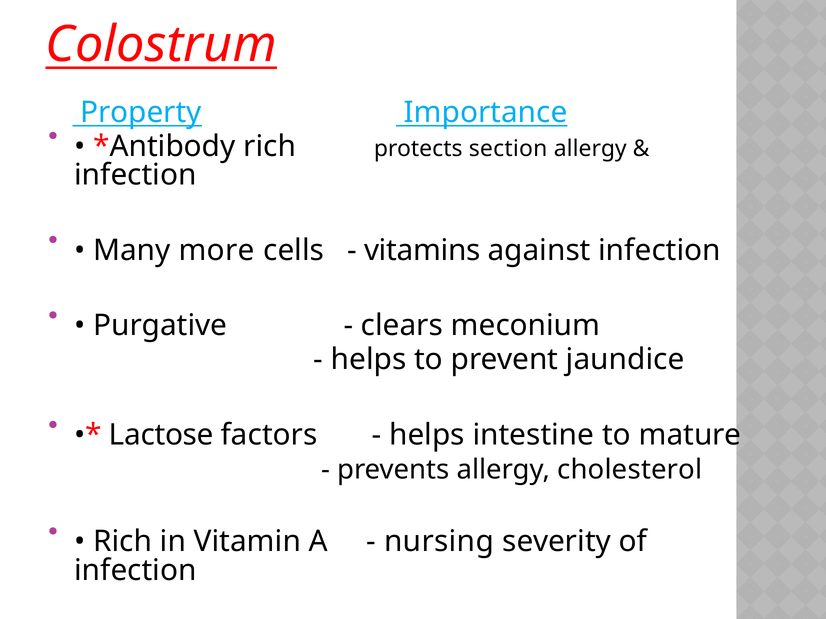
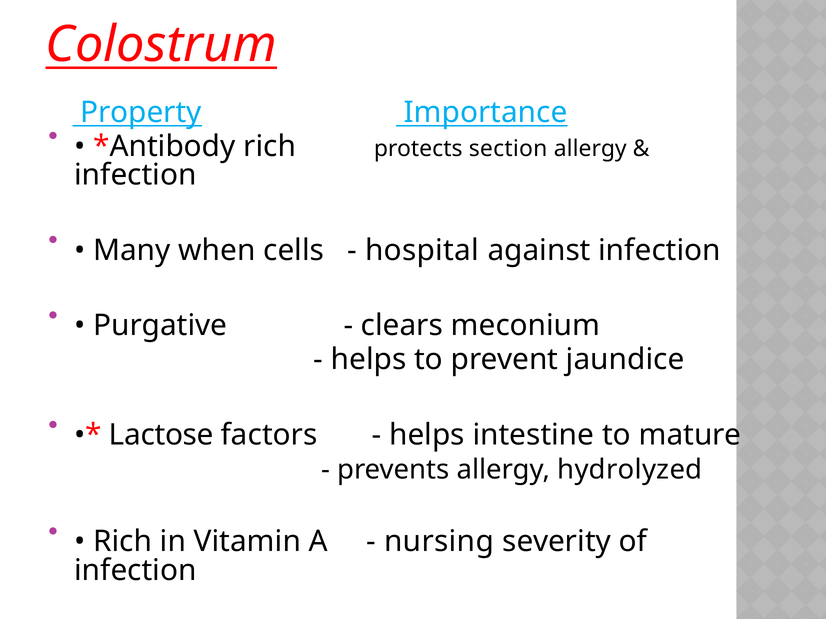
more: more -> when
vitamins: vitamins -> hospital
cholesterol: cholesterol -> hydrolyzed
